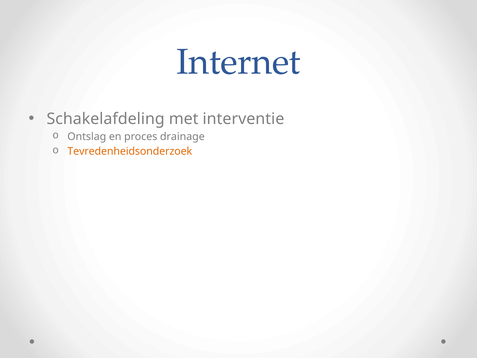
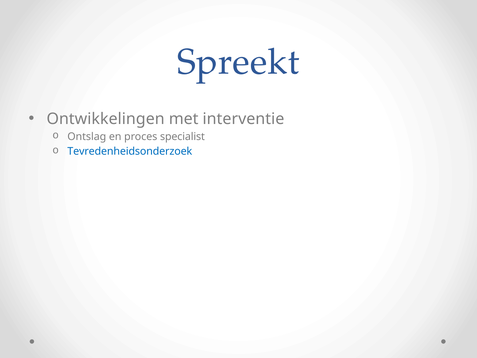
Internet: Internet -> Spreekt
Schakelafdeling: Schakelafdeling -> Ontwikkelingen
drainage: drainage -> specialist
Tevredenheidsonderzoek colour: orange -> blue
